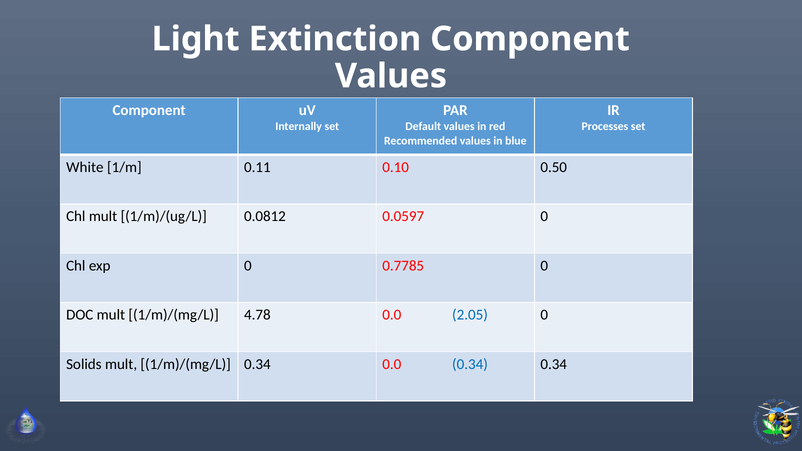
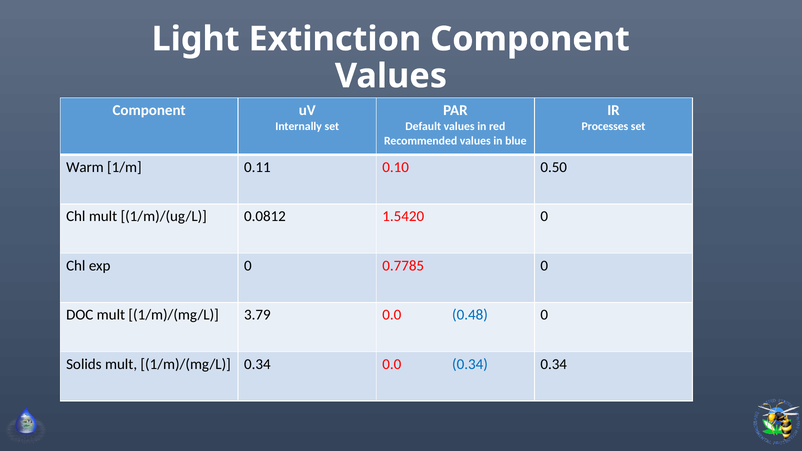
White: White -> Warm
0.0597: 0.0597 -> 1.5420
4.78: 4.78 -> 3.79
2.05: 2.05 -> 0.48
